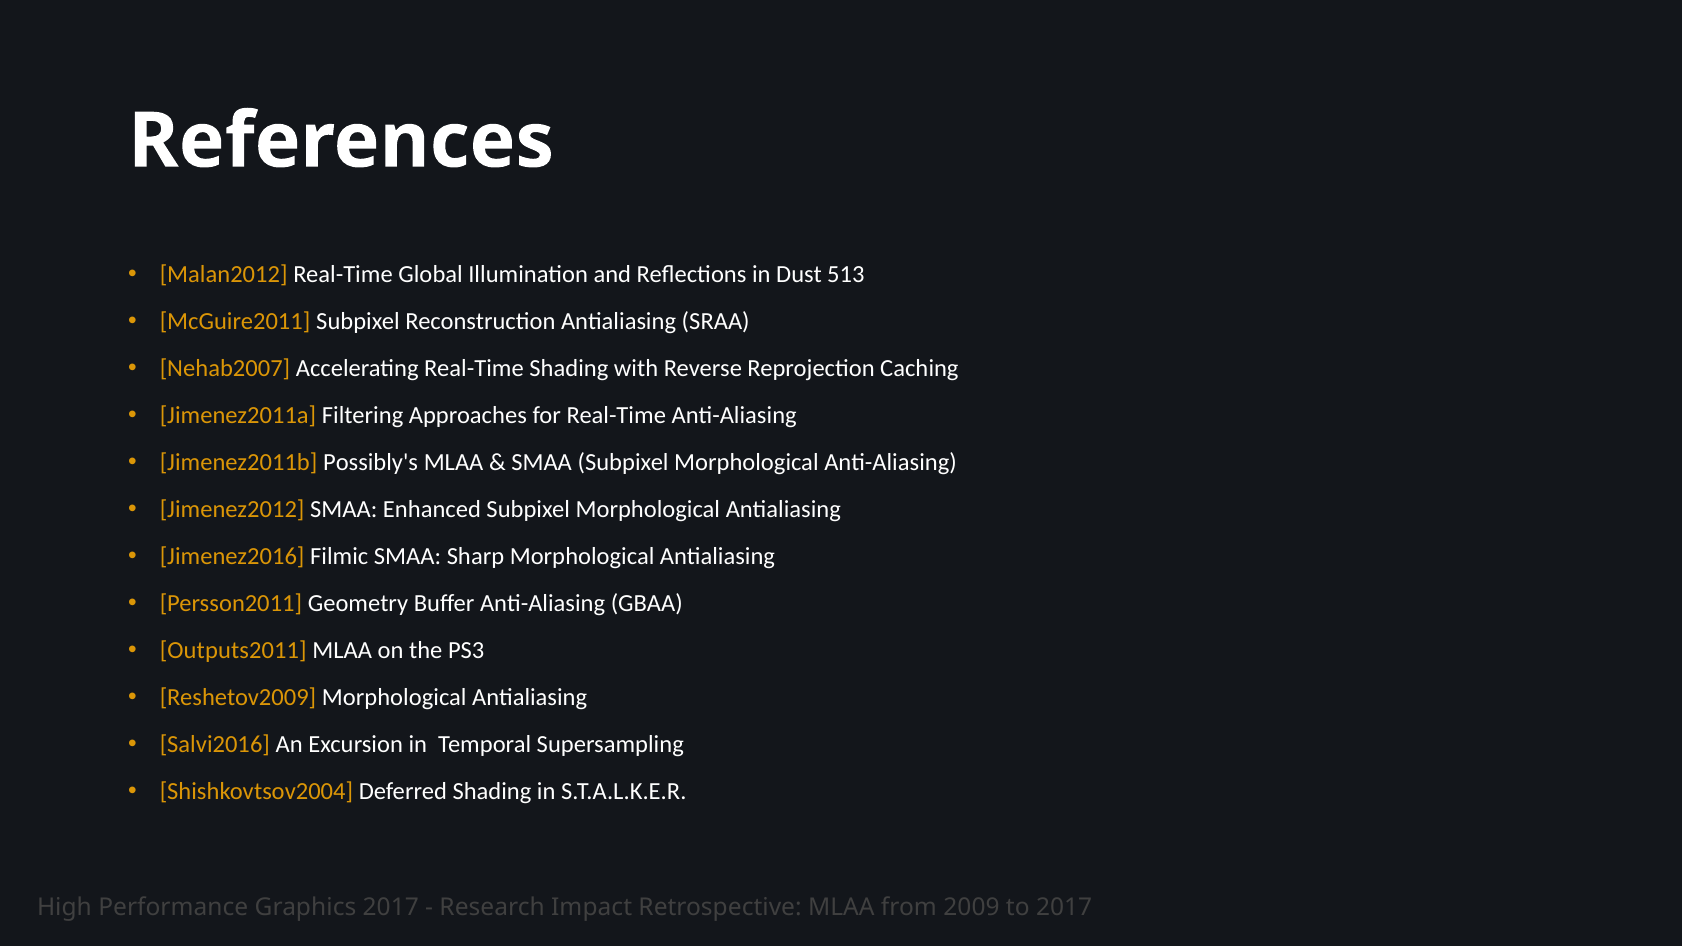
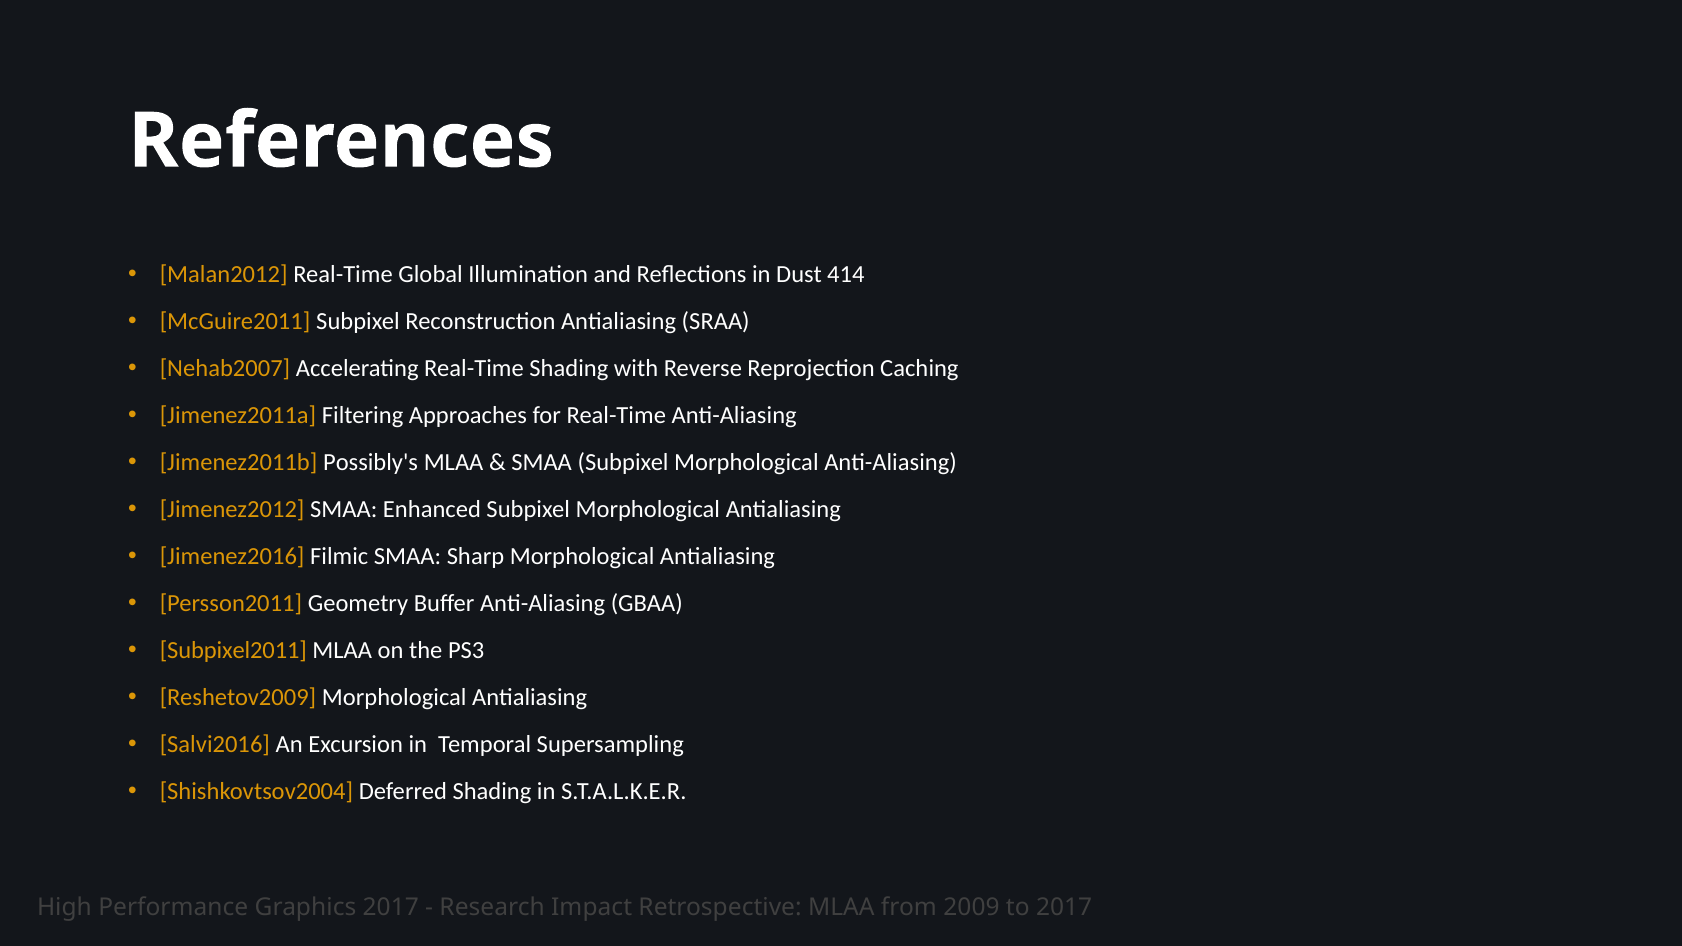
513: 513 -> 414
Outputs2011: Outputs2011 -> Subpixel2011
